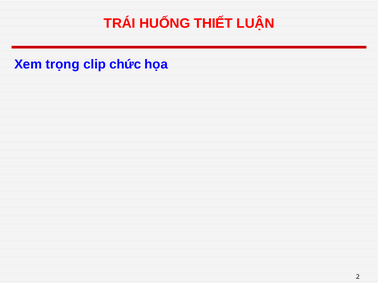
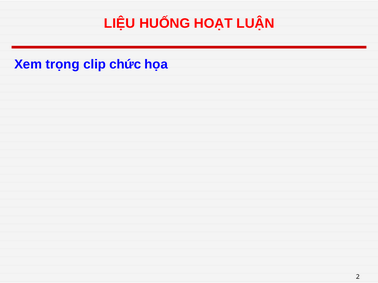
TRÁI: TRÁI -> LIỆU
THIẾT: THIẾT -> HOẠT
